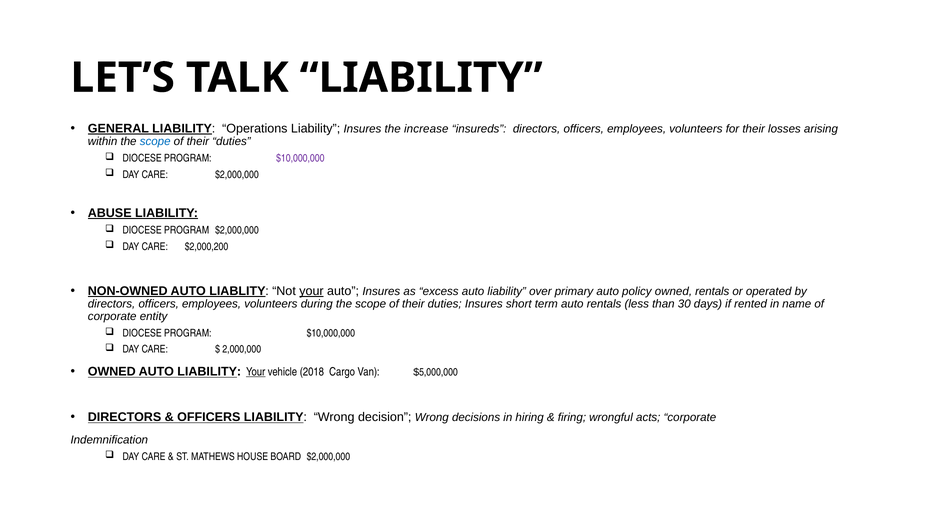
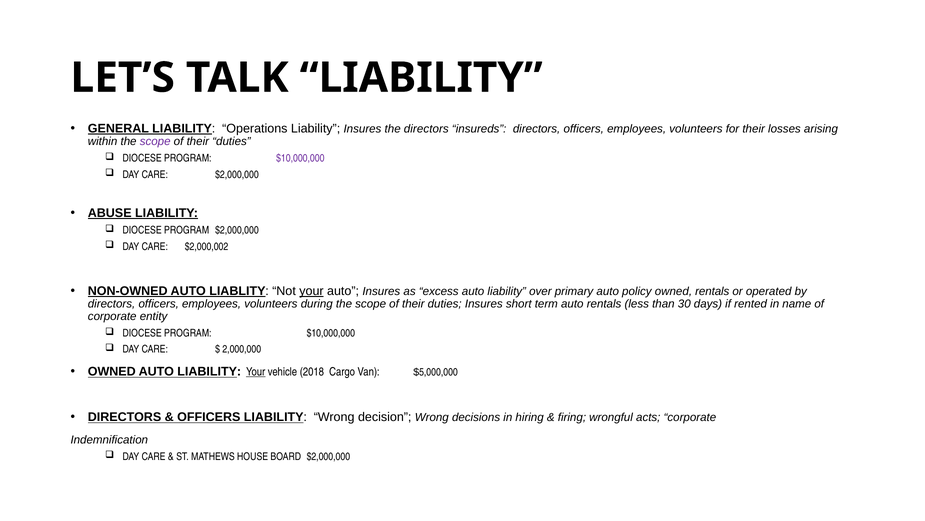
the increase: increase -> directors
scope at (155, 141) colour: blue -> purple
$2,000,200: $2,000,200 -> $2,000,002
